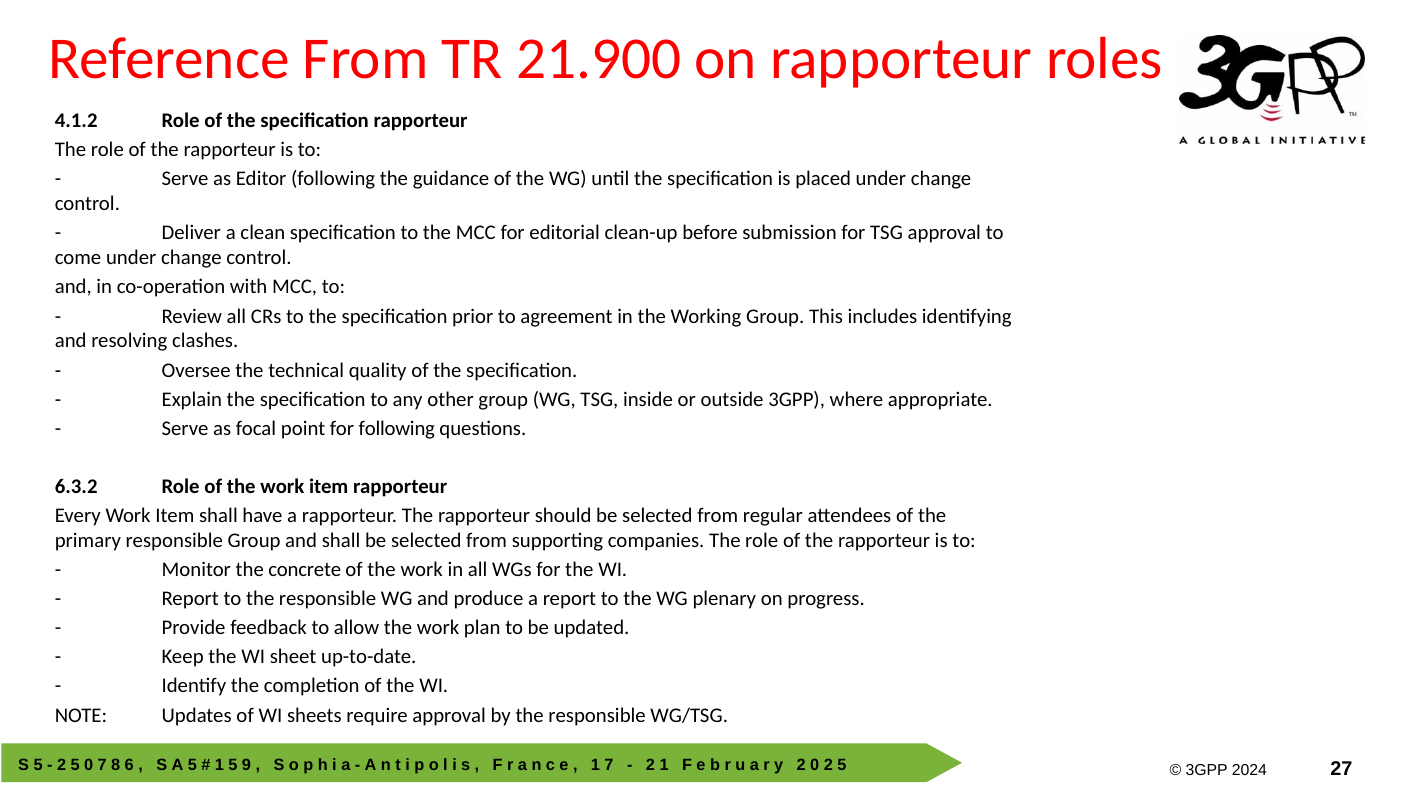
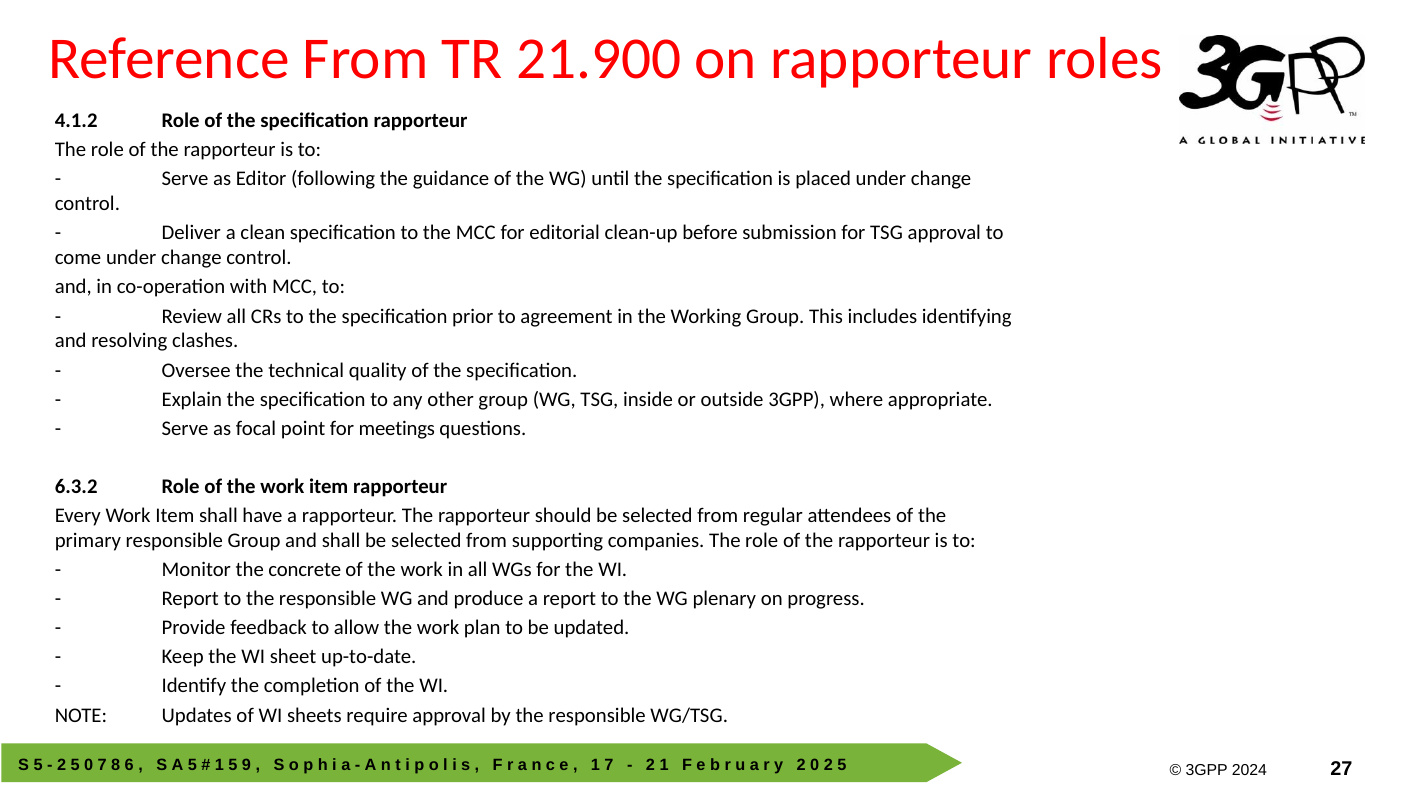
for following: following -> meetings
